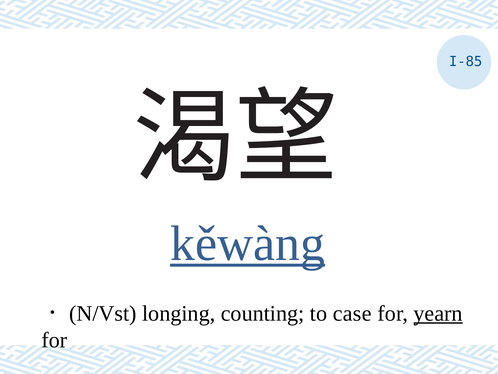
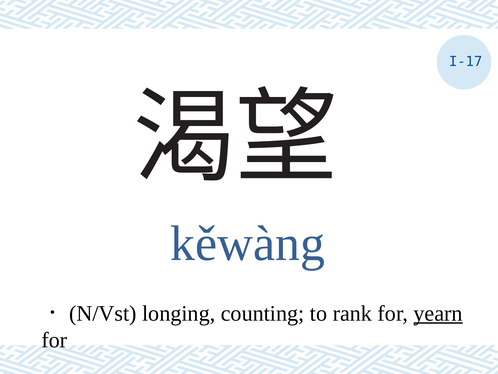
I-85: I-85 -> I-17
kěwàng underline: present -> none
case: case -> rank
